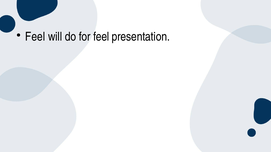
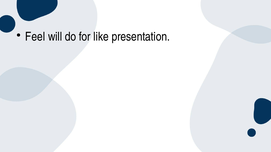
for feel: feel -> like
